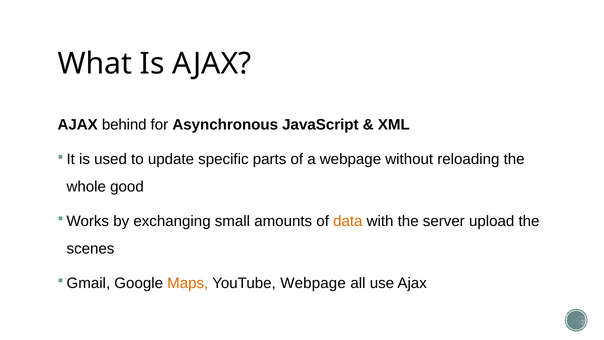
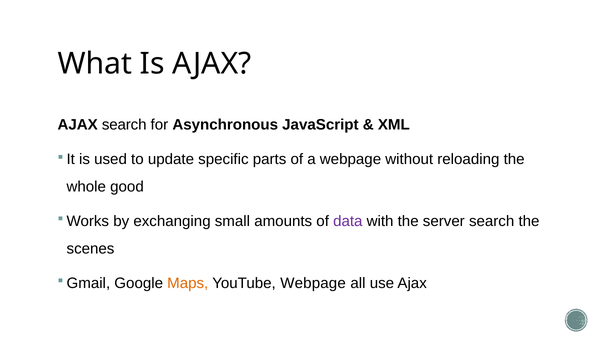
AJAX behind: behind -> search
data colour: orange -> purple
server upload: upload -> search
